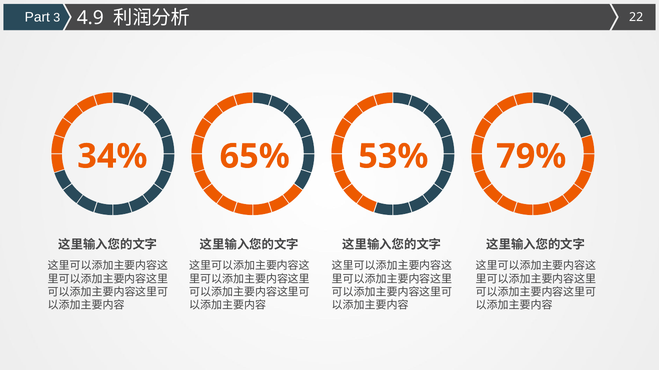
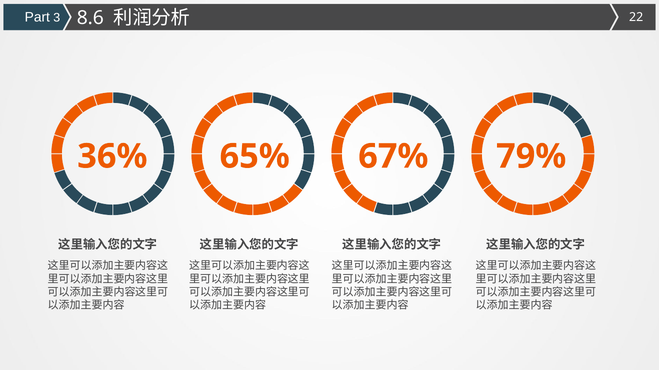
4.9: 4.9 -> 8.6
34%: 34% -> 36%
53%: 53% -> 67%
